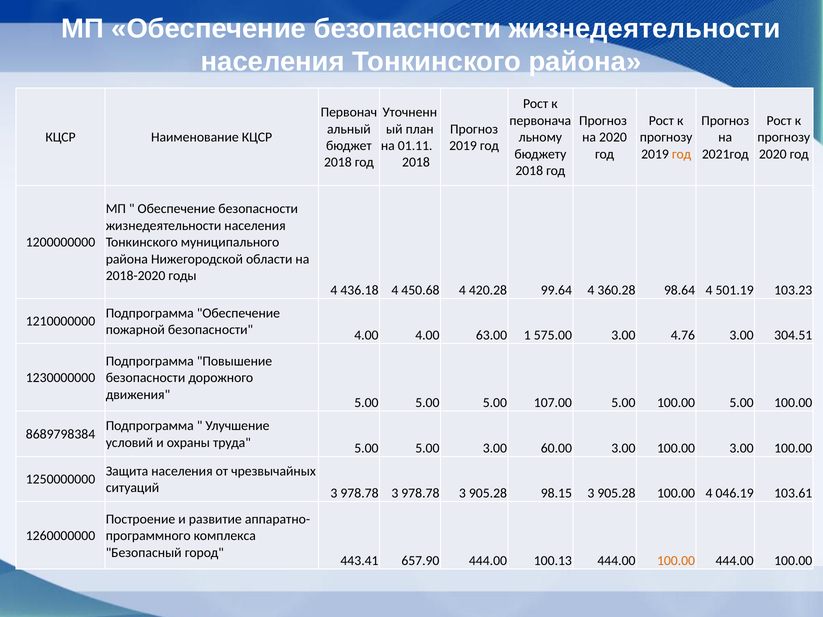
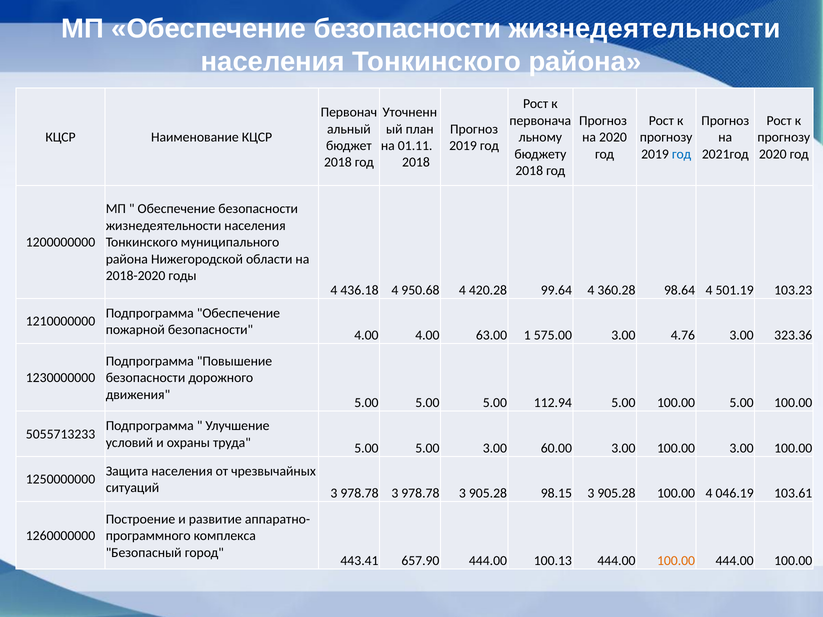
год at (682, 154) colour: orange -> blue
450.68: 450.68 -> 950.68
304.51: 304.51 -> 323.36
107.00: 107.00 -> 112.94
8689798384: 8689798384 -> 5055713233
